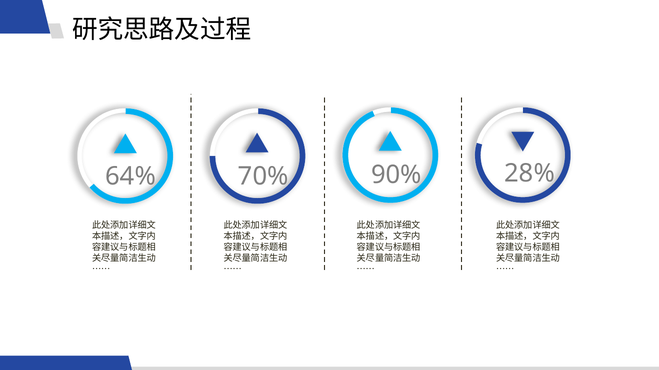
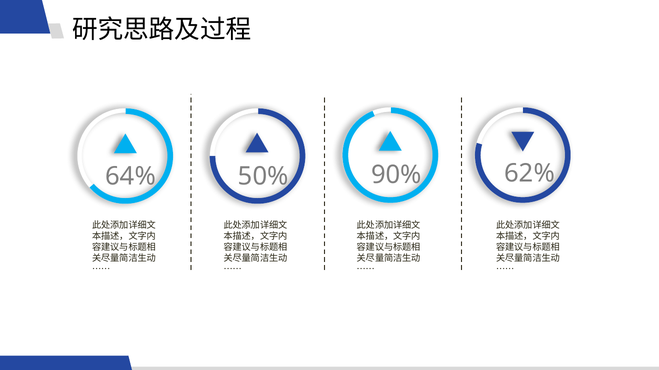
70%: 70% -> 50%
28%: 28% -> 62%
